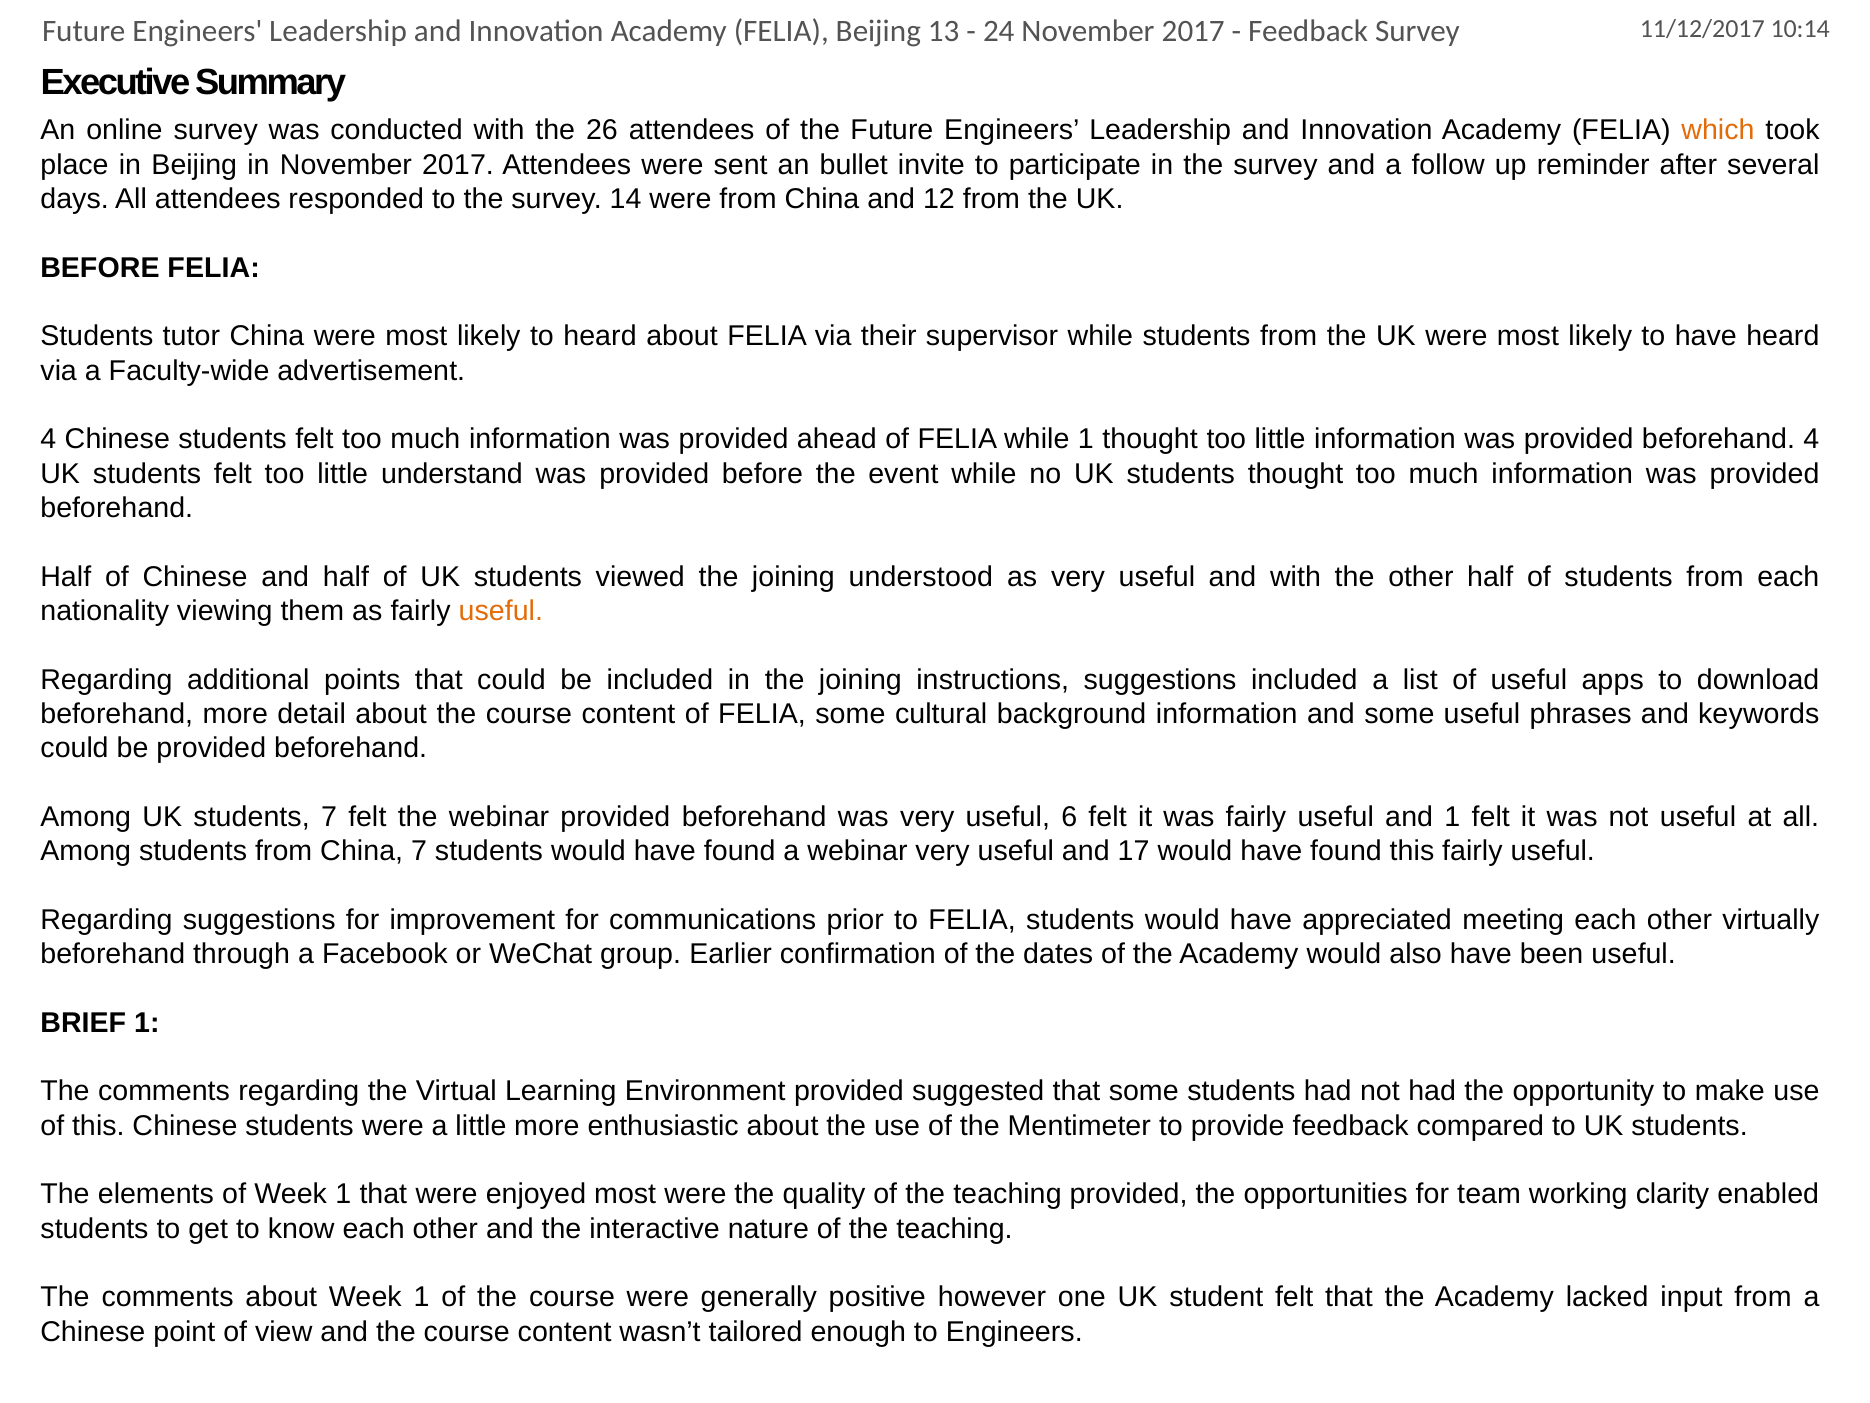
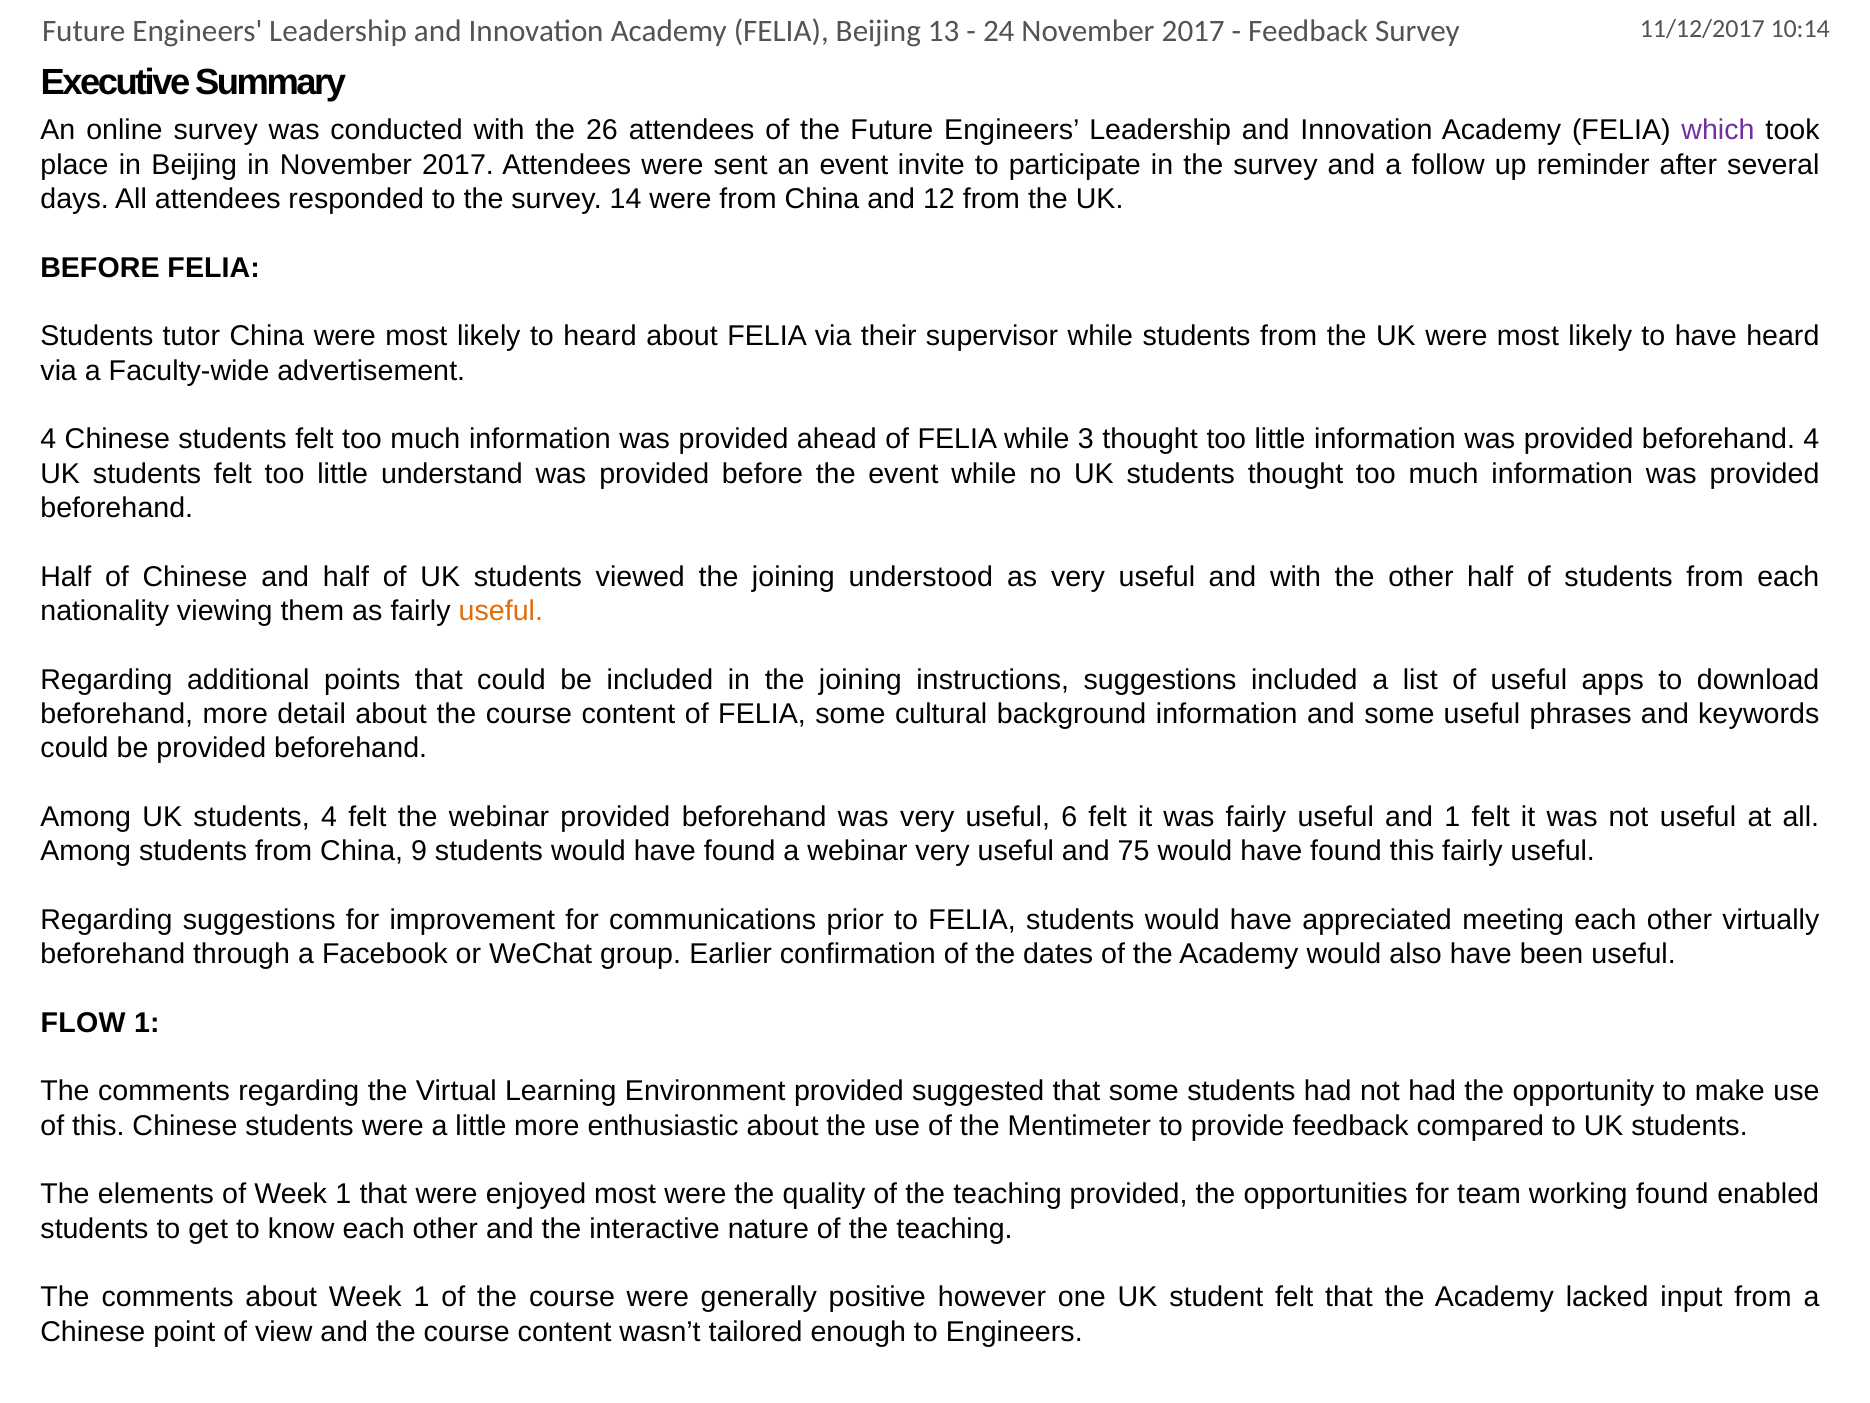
which colour: orange -> purple
an bullet: bullet -> event
while 1: 1 -> 3
students 7: 7 -> 4
China 7: 7 -> 9
17: 17 -> 75
BRIEF: BRIEF -> FLOW
working clarity: clarity -> found
